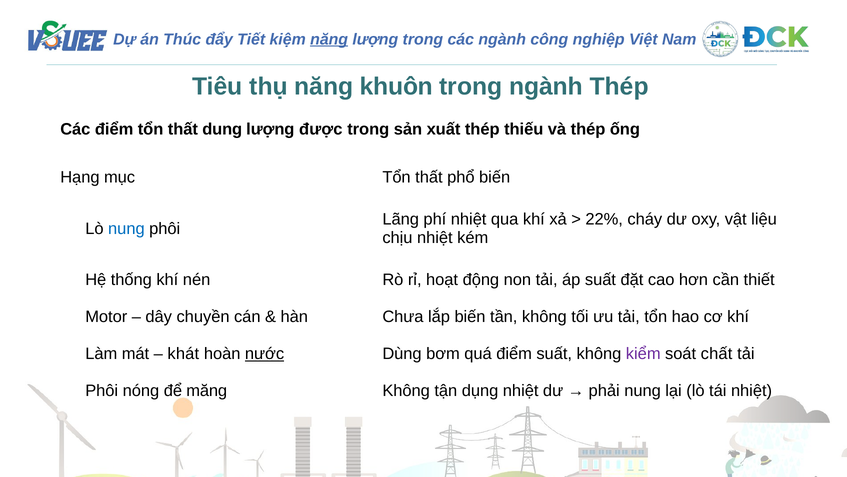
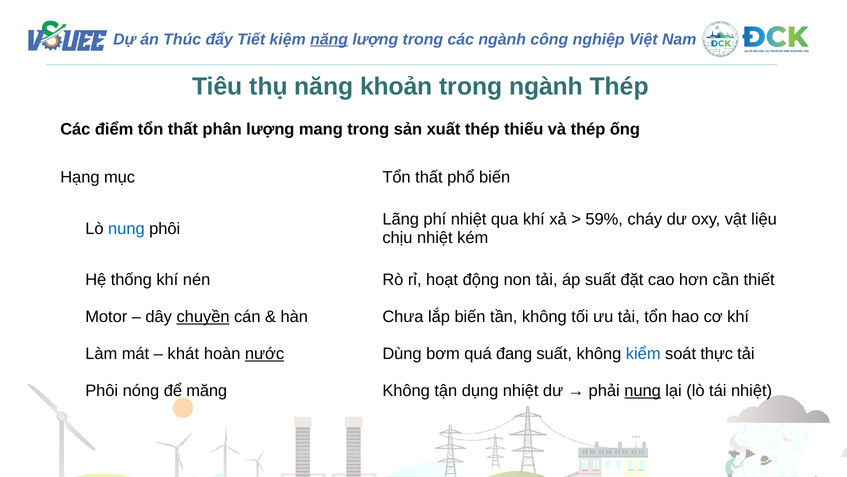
khuôn: khuôn -> khoản
dung: dung -> phân
được: được -> mang
22%: 22% -> 59%
chuyền underline: none -> present
quá điểm: điểm -> đang
kiểm colour: purple -> blue
chất: chất -> thực
nung at (643, 390) underline: none -> present
